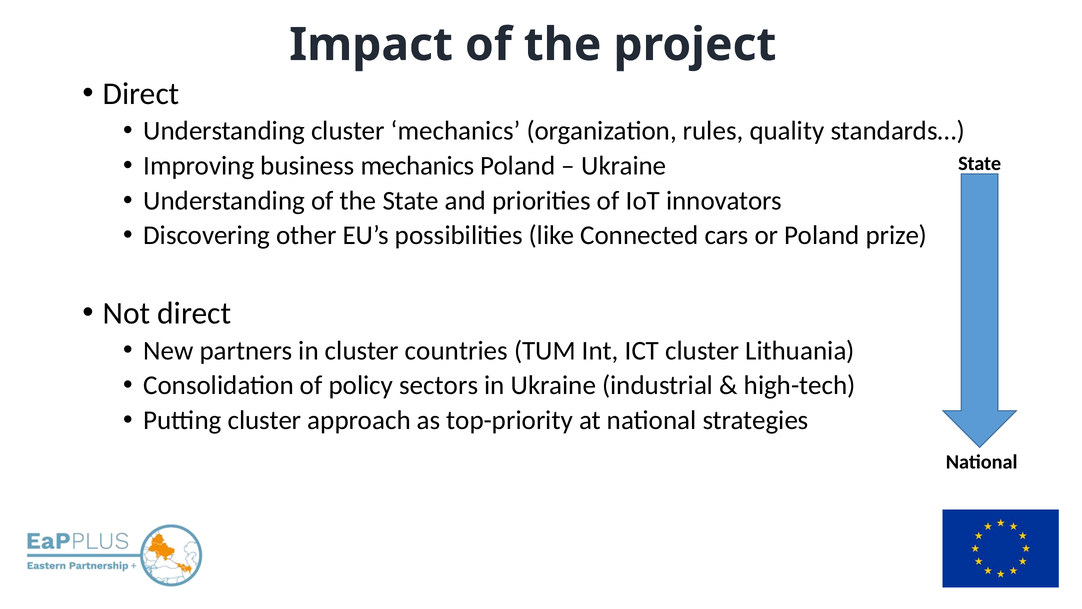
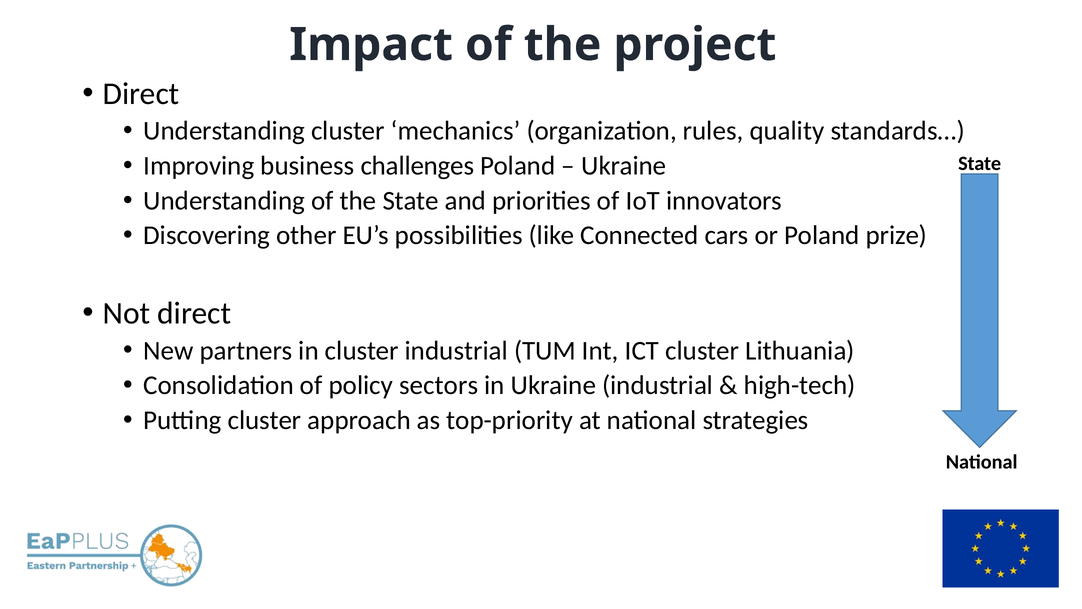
business mechanics: mechanics -> challenges
cluster countries: countries -> industrial
